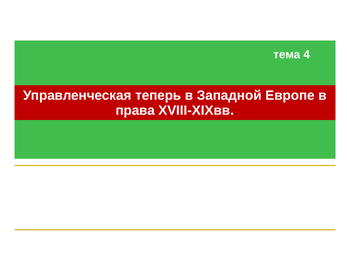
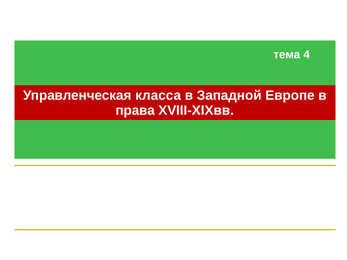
теперь: теперь -> класса
